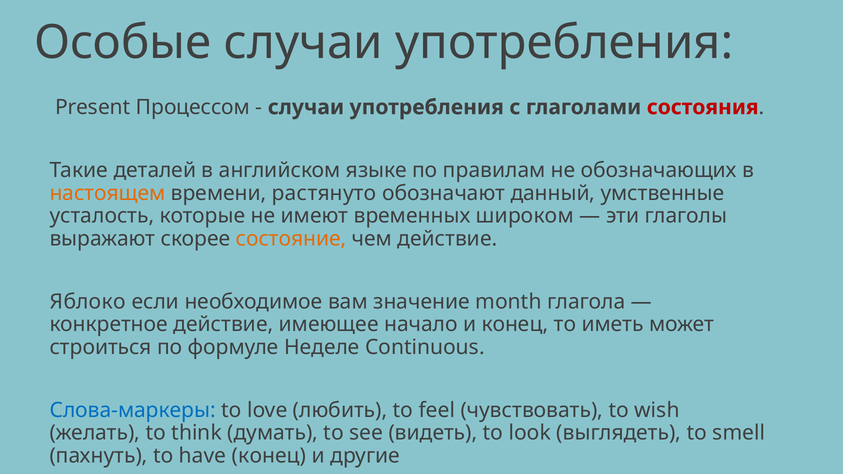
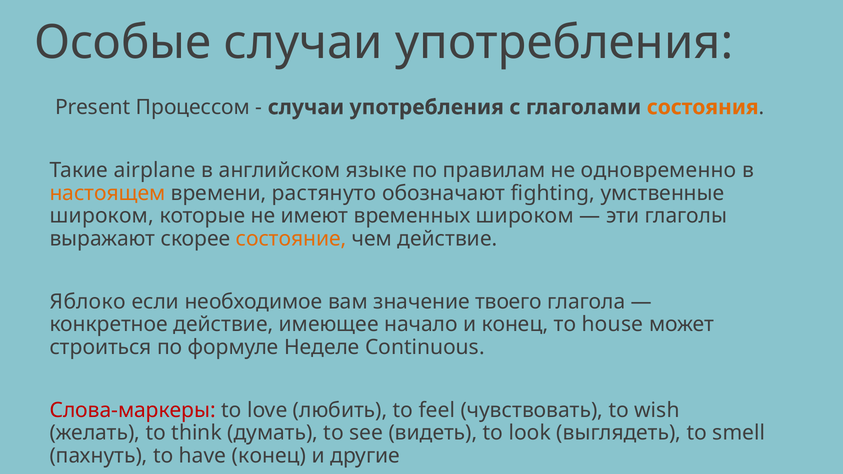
состояния colour: red -> orange
деталей: деталей -> airplane
обозначающих: обозначающих -> одновременно
данный: данный -> fighting
усталость at (102, 216): усталость -> широком
month: month -> твоего
иметь: иметь -> house
Слова-маркеры colour: blue -> red
